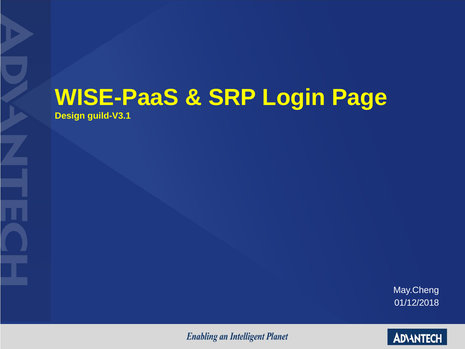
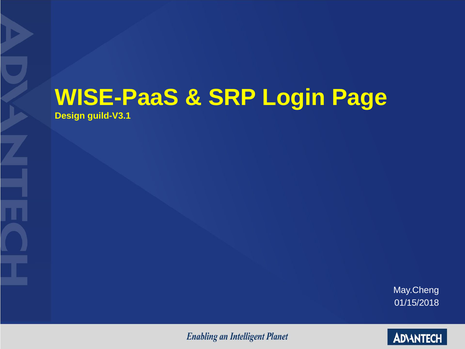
01/12/2018: 01/12/2018 -> 01/15/2018
